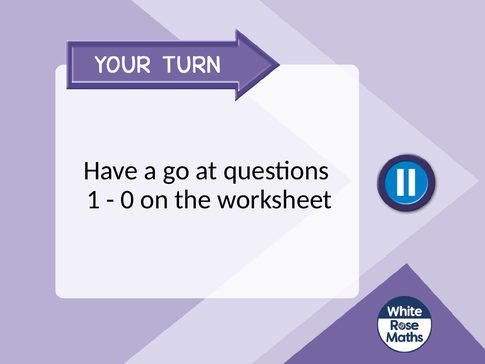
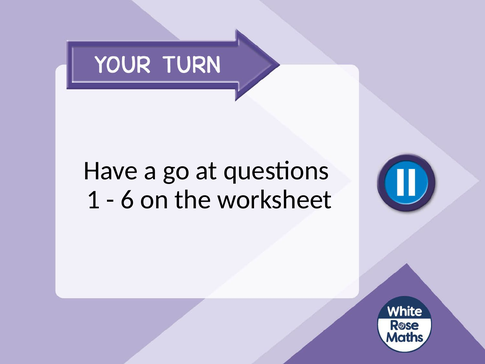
0: 0 -> 6
